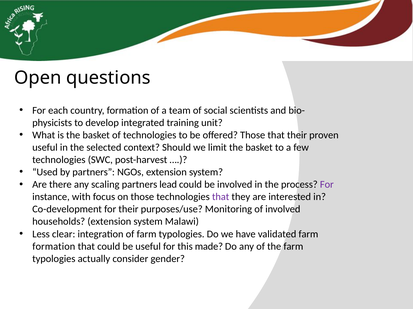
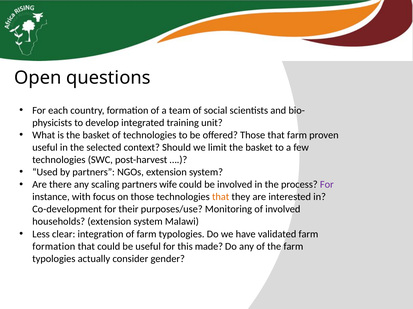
that their: their -> farm
lead: lead -> wife
that at (221, 197) colour: purple -> orange
